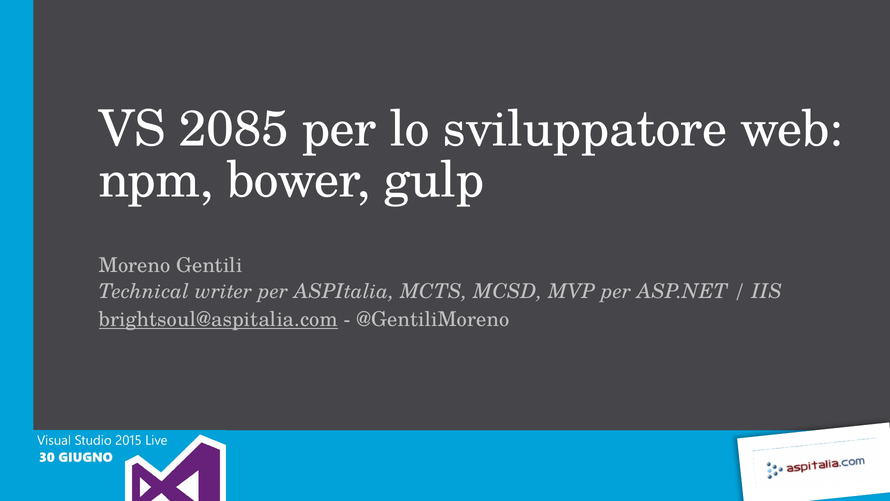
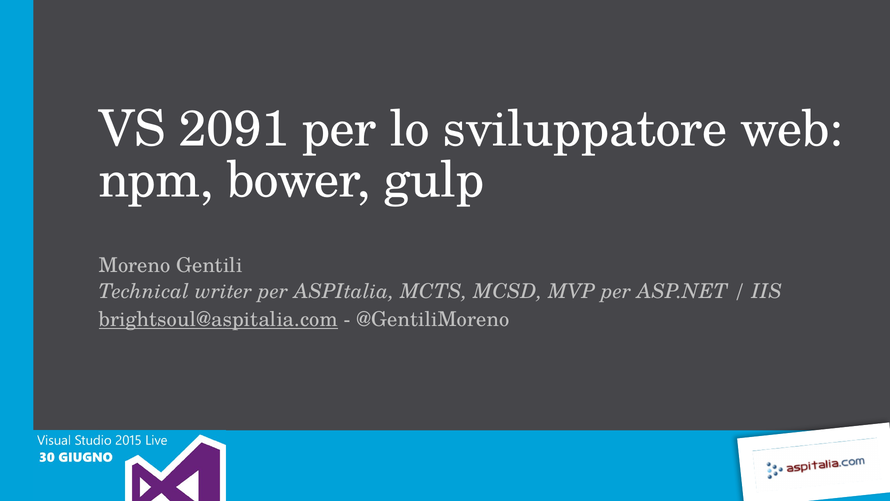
2085: 2085 -> 2091
